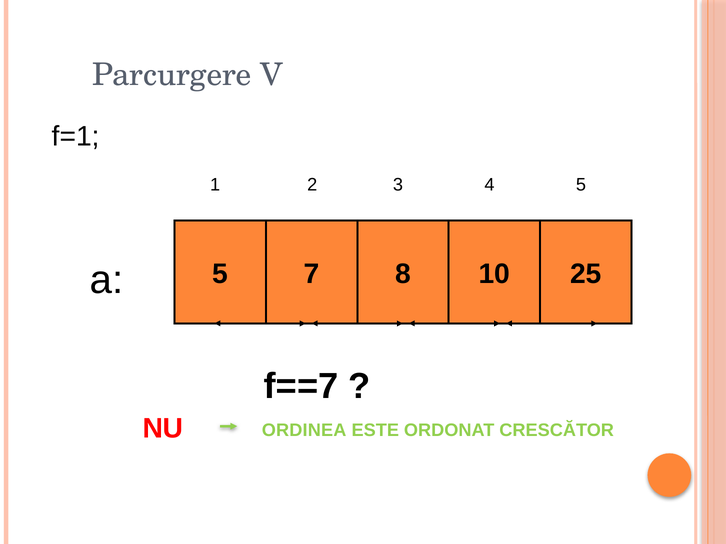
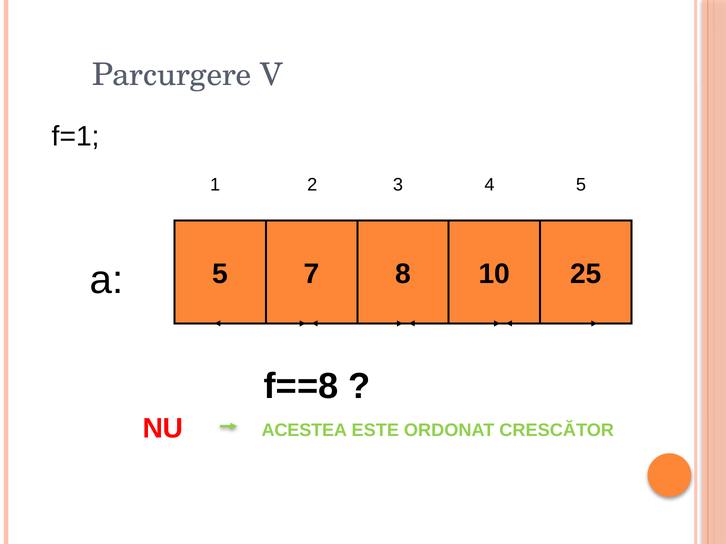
f==7: f==7 -> f==8
ORDINEA: ORDINEA -> ACESTEA
